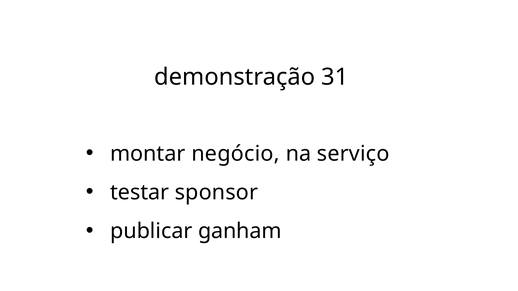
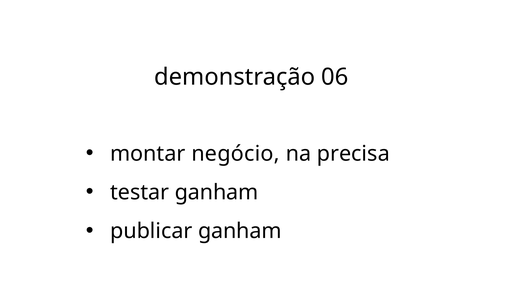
31: 31 -> 06
serviço: serviço -> precisa
testar sponsor: sponsor -> ganham
